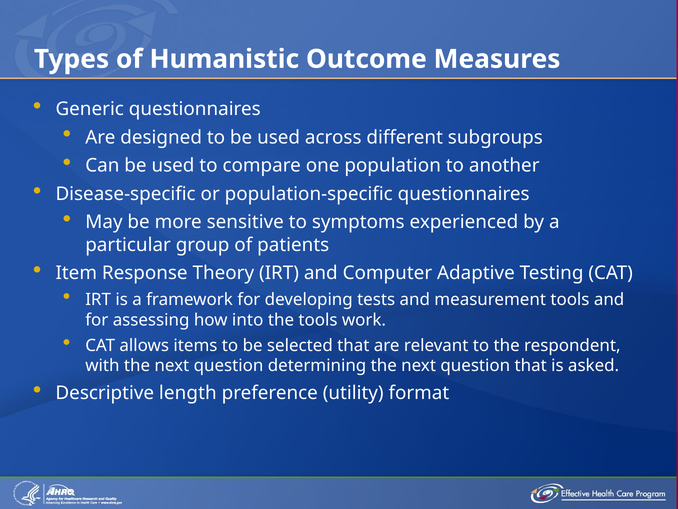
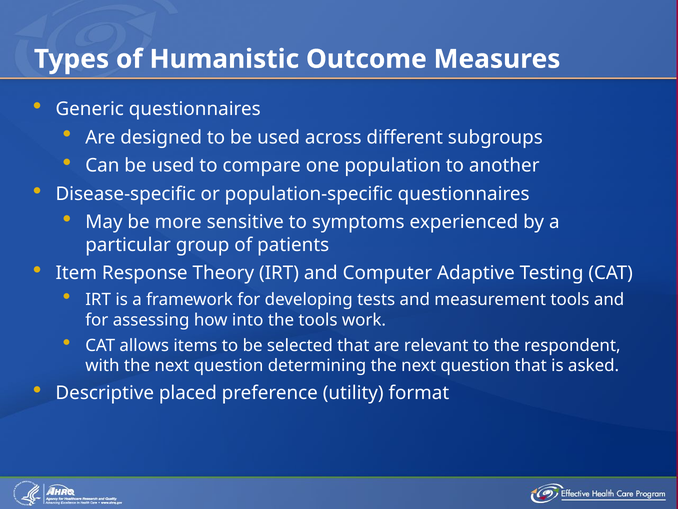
length: length -> placed
